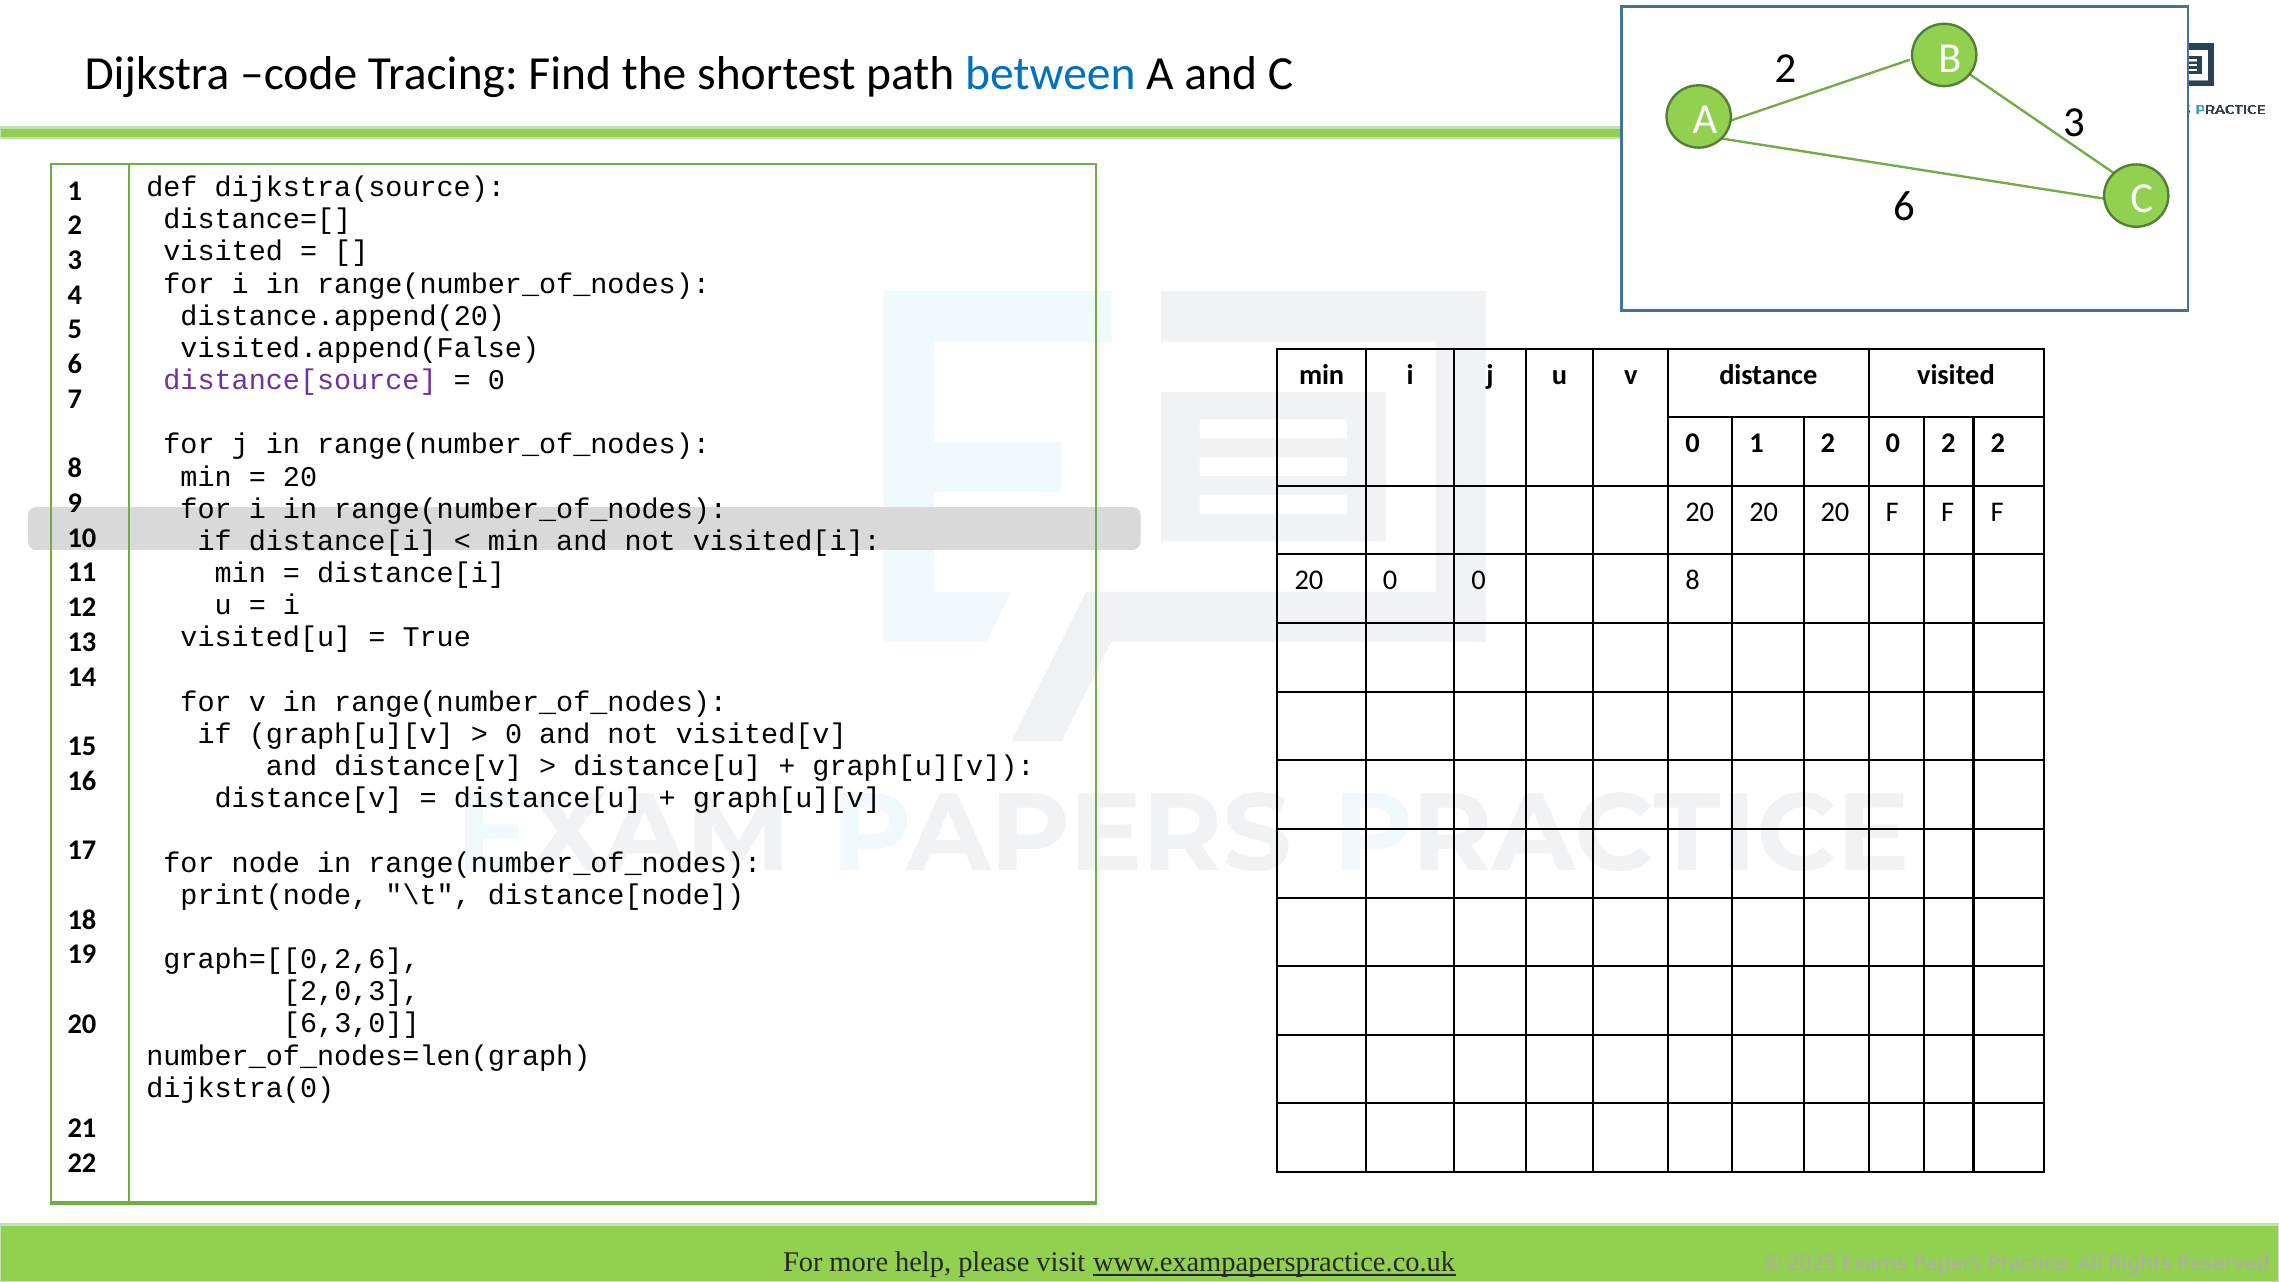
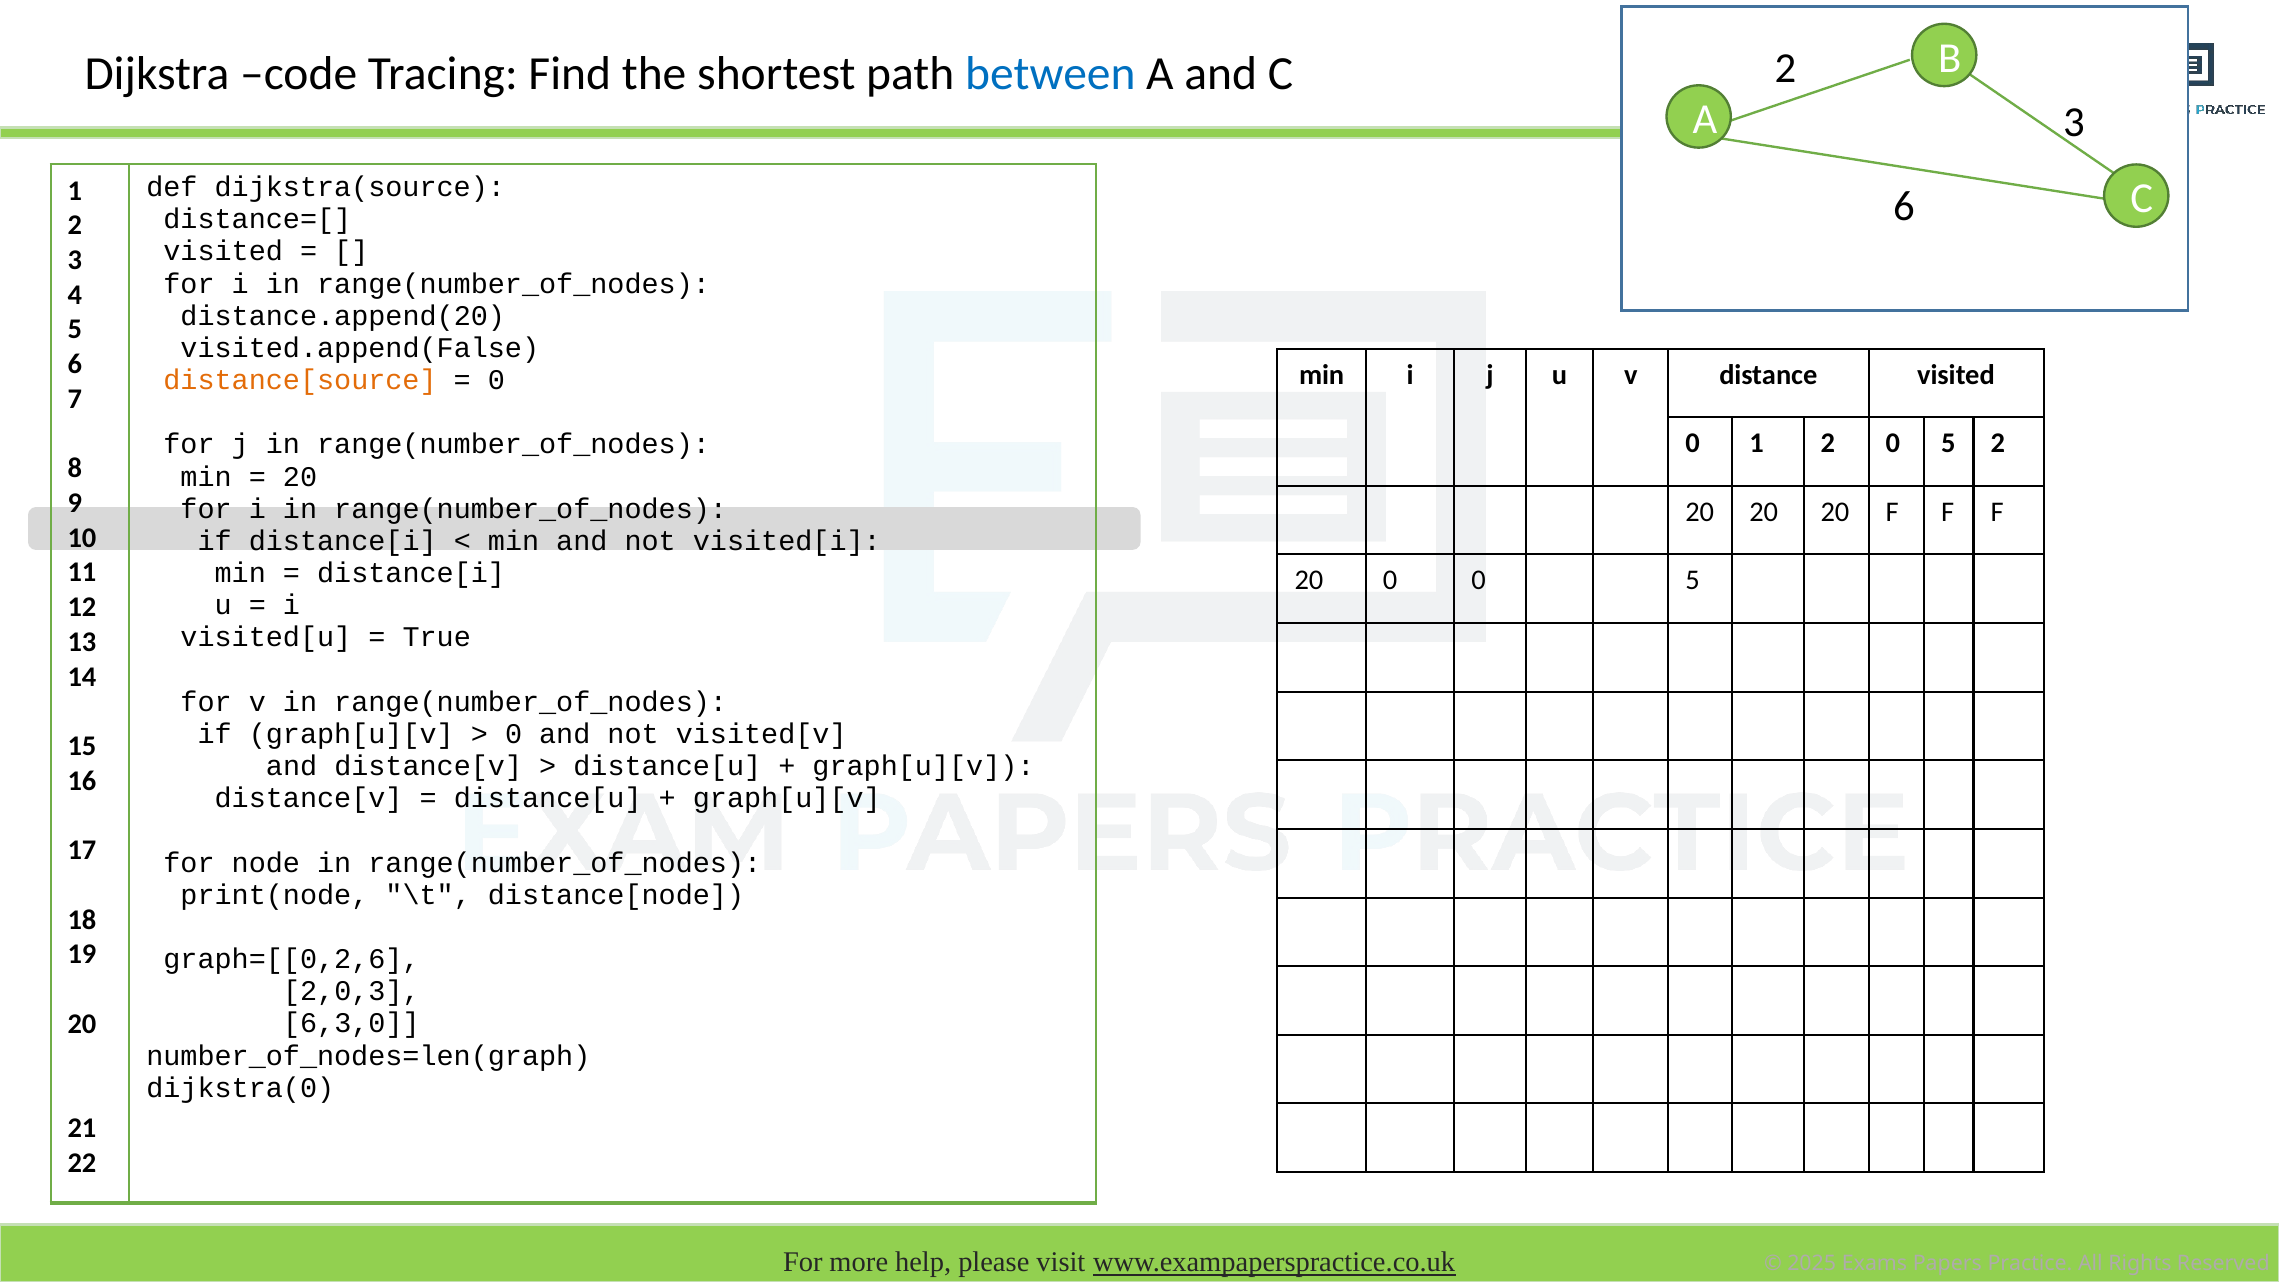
distance[source colour: purple -> orange
2 0 2: 2 -> 5
0 0 8: 8 -> 5
